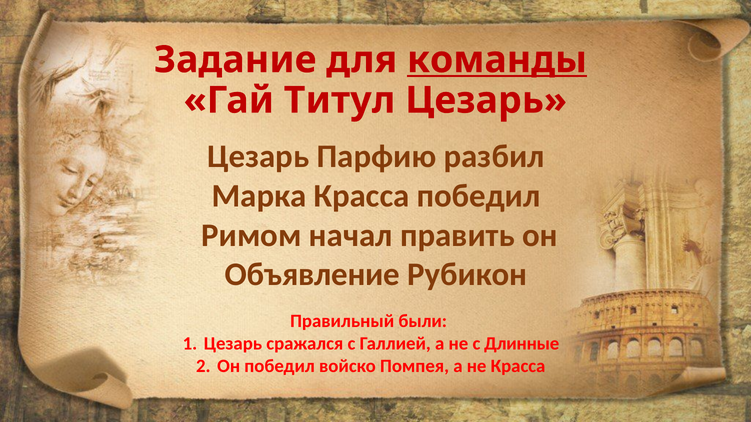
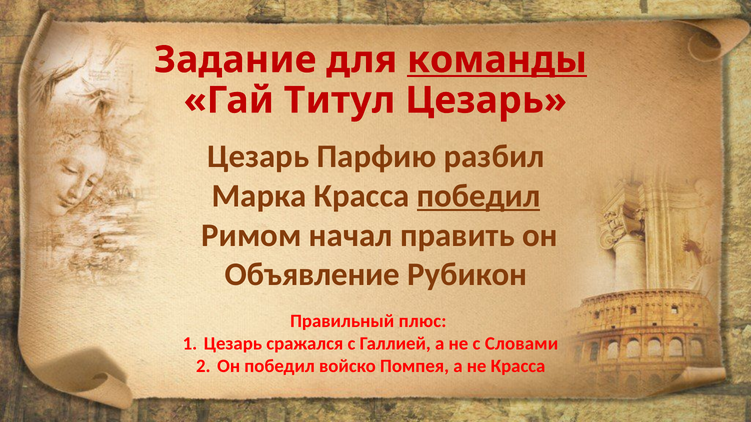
победил at (479, 196) underline: none -> present
были: были -> плюс
Длинные: Длинные -> Словами
